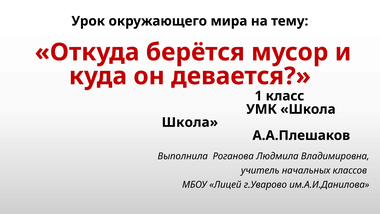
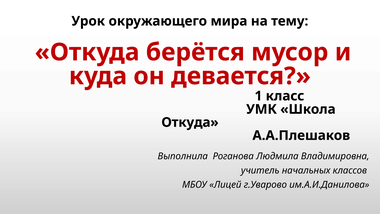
Школа at (190, 122): Школа -> Откуда
